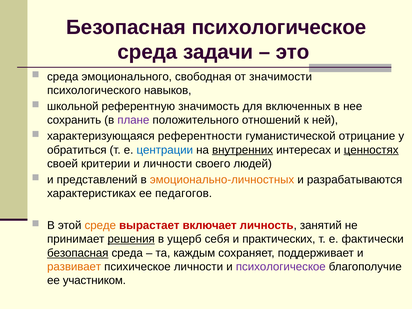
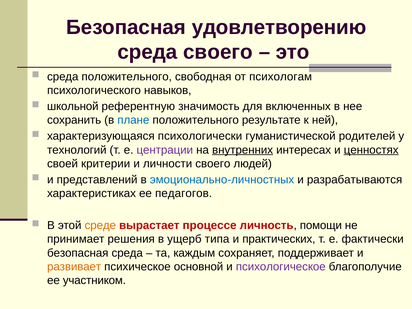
Безопасная психологическое: психологическое -> удовлетворению
среда задачи: задачи -> своего
среда эмоционального: эмоционального -> положительного
значимости: значимости -> психологам
плане colour: purple -> blue
отношений: отношений -> результате
референтности: референтности -> психологически
отрицание: отрицание -> родителей
обратиться: обратиться -> технологий
центрации colour: blue -> purple
эмоционально-личностных colour: orange -> blue
включает: включает -> процессе
занятий: занятий -> помощи
решения underline: present -> none
себя: себя -> типа
безопасная at (78, 253) underline: present -> none
психическое личности: личности -> основной
